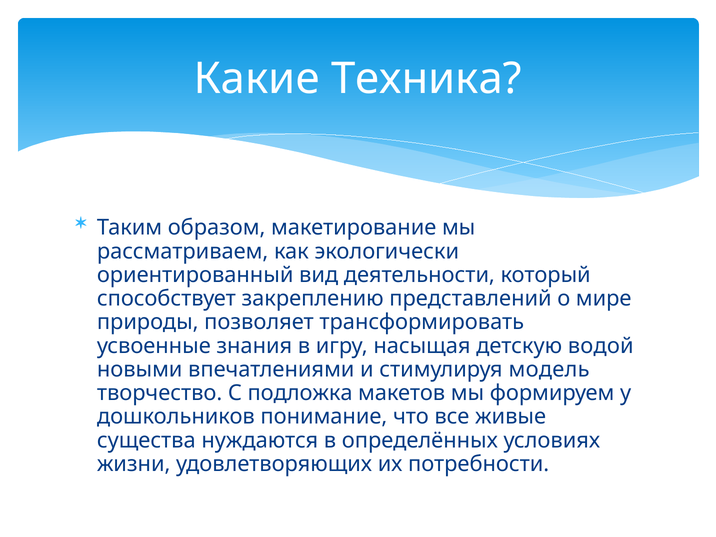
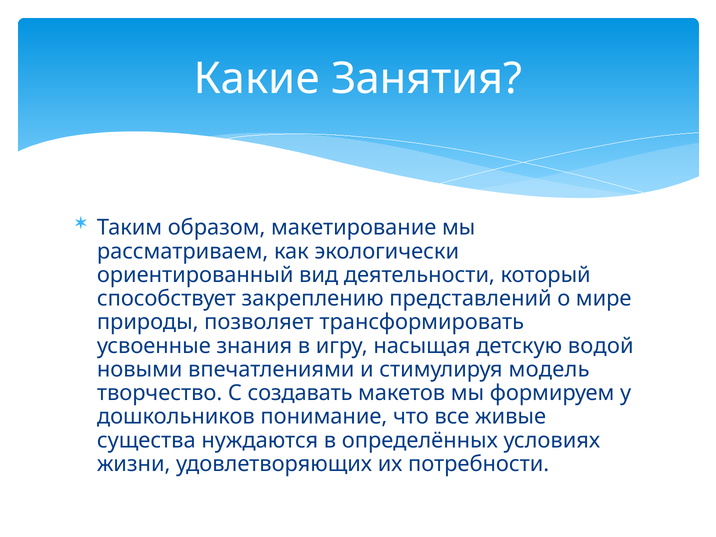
Техника: Техника -> Занятия
подложка: подложка -> создавать
